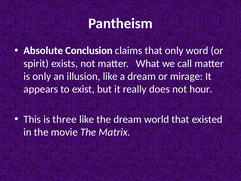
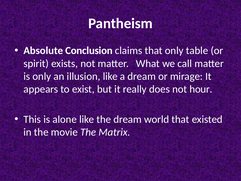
word: word -> table
three: three -> alone
